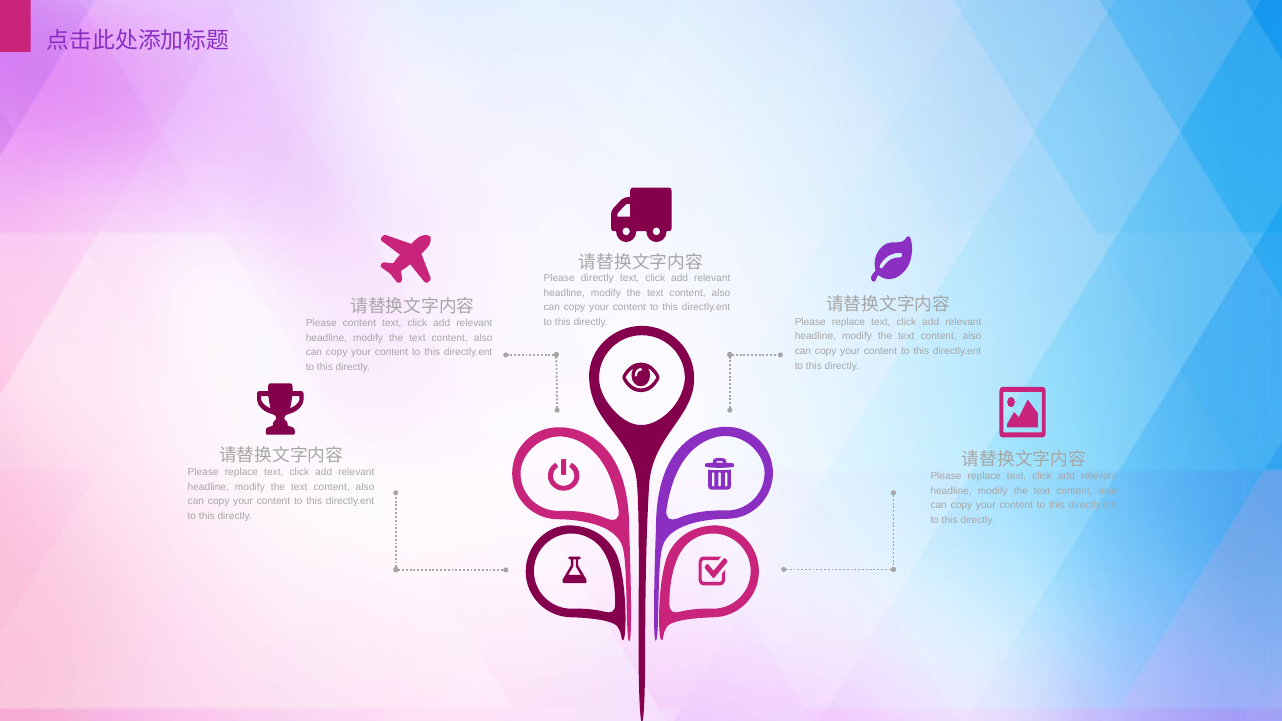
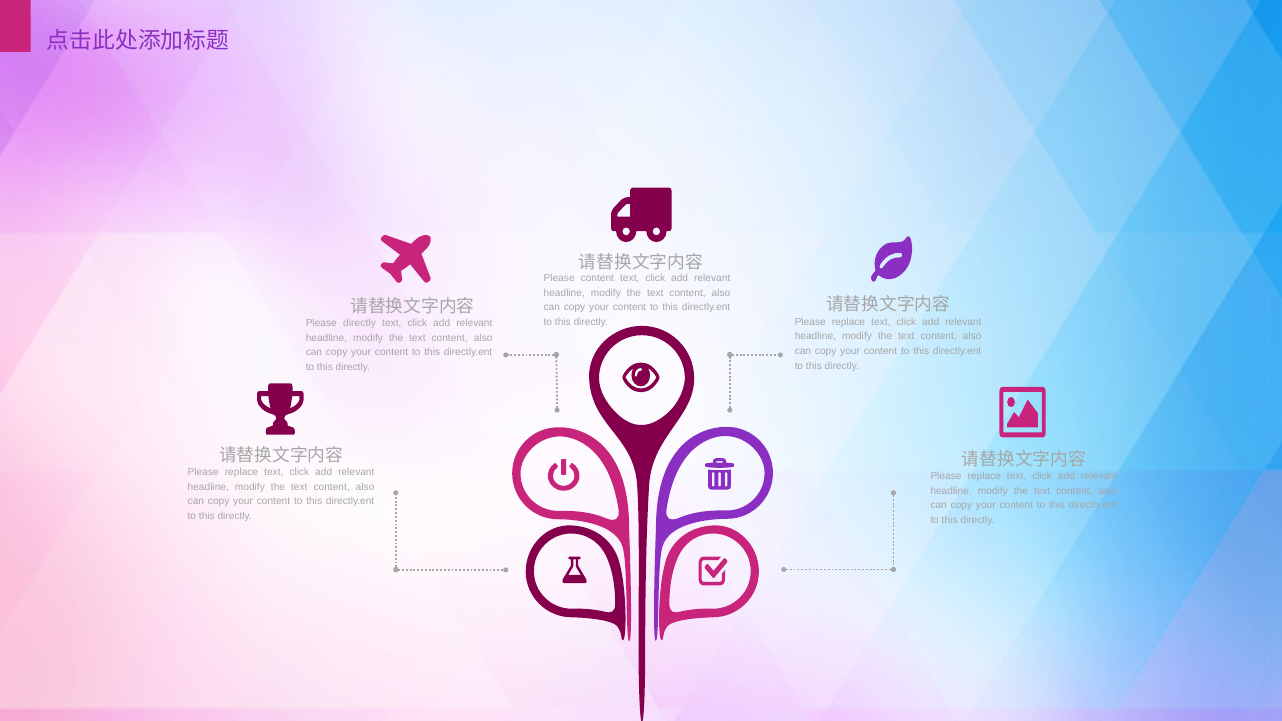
Please directly: directly -> content
Please content: content -> directly
